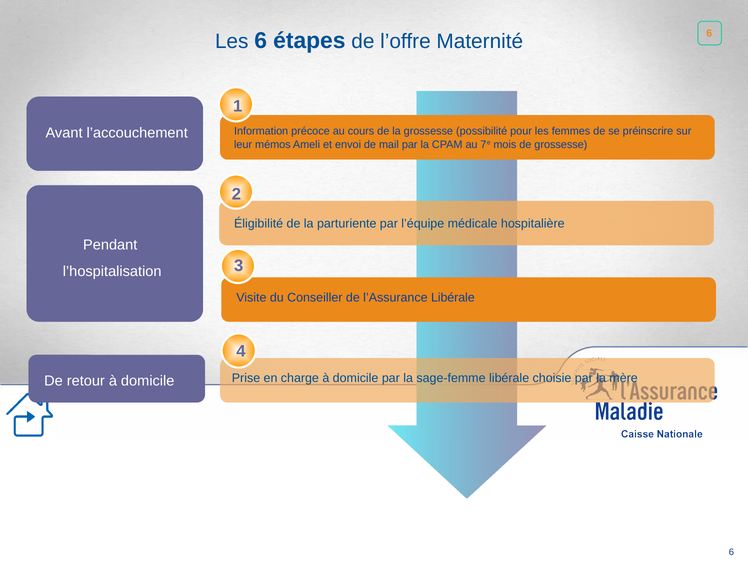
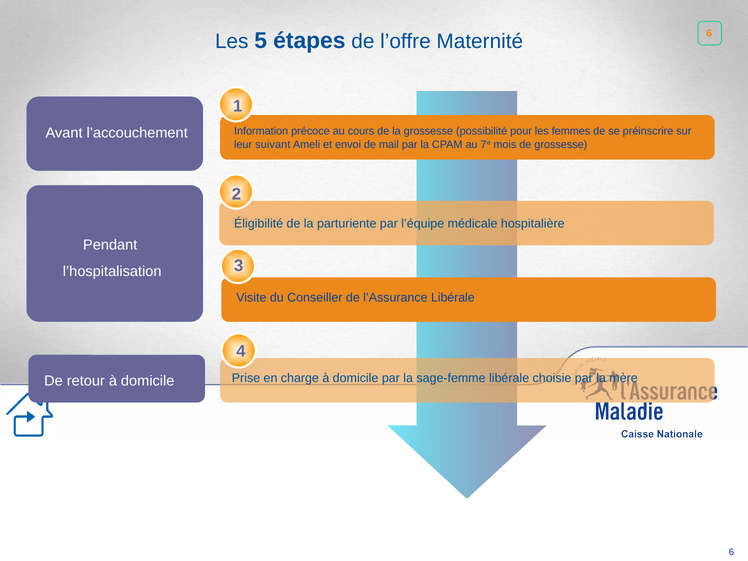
Les 6: 6 -> 5
mémos: mémos -> suivant
